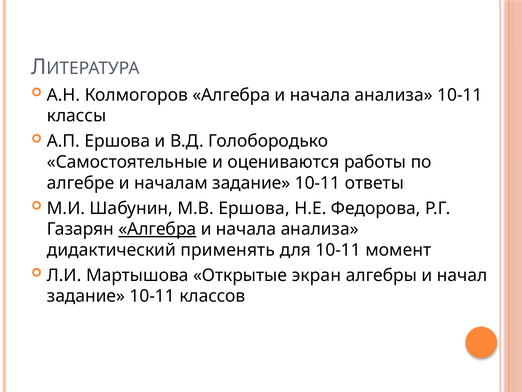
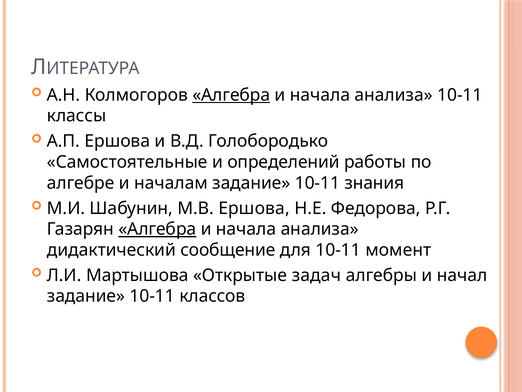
Алгебра at (231, 95) underline: none -> present
оцениваются: оцениваются -> определений
ответы: ответы -> знания
применять: применять -> сообщение
экран: экран -> задач
